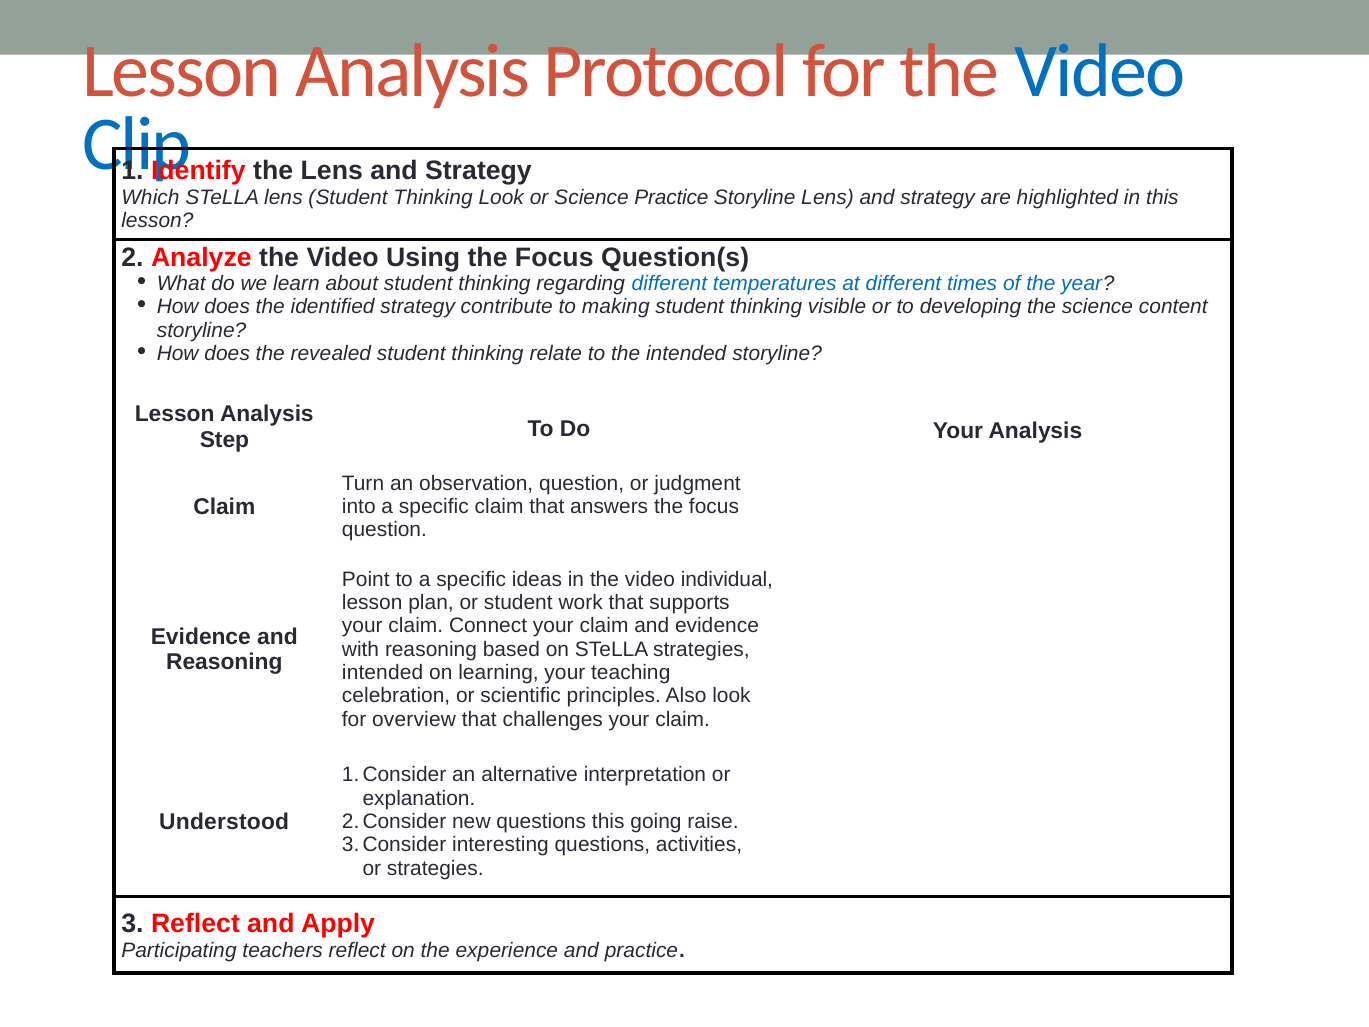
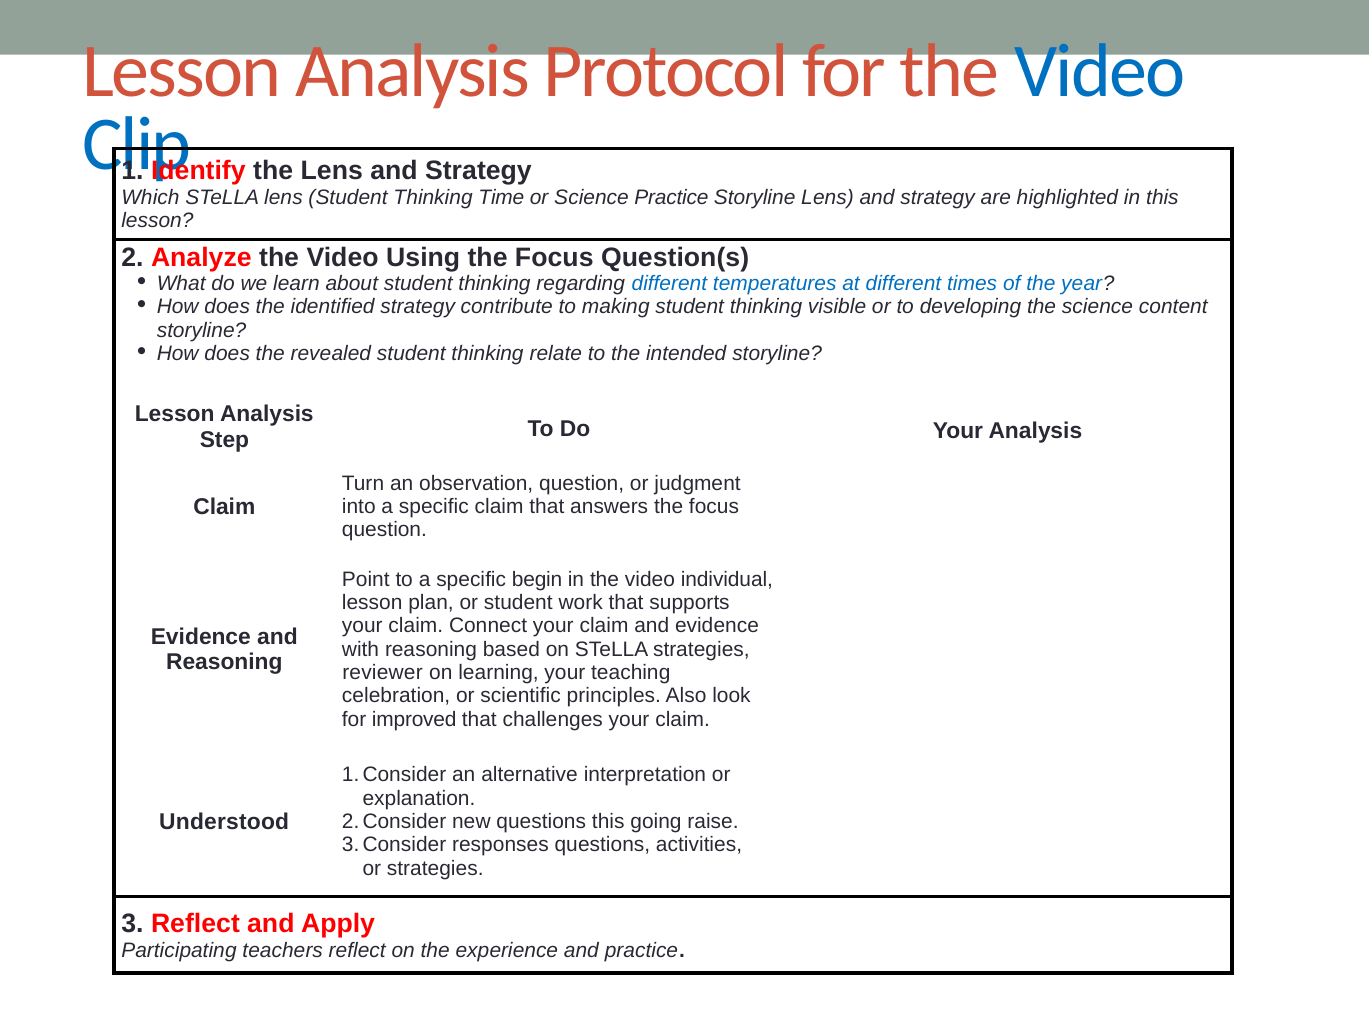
Thinking Look: Look -> Time
ideas: ideas -> begin
intended at (383, 672): intended -> reviewer
overview: overview -> improved
interesting: interesting -> responses
